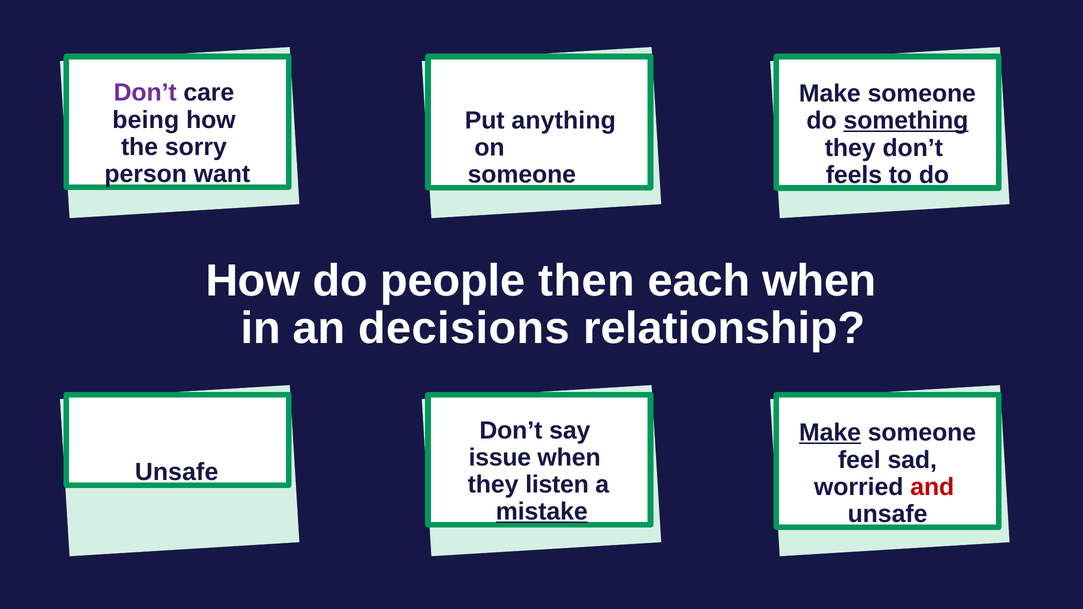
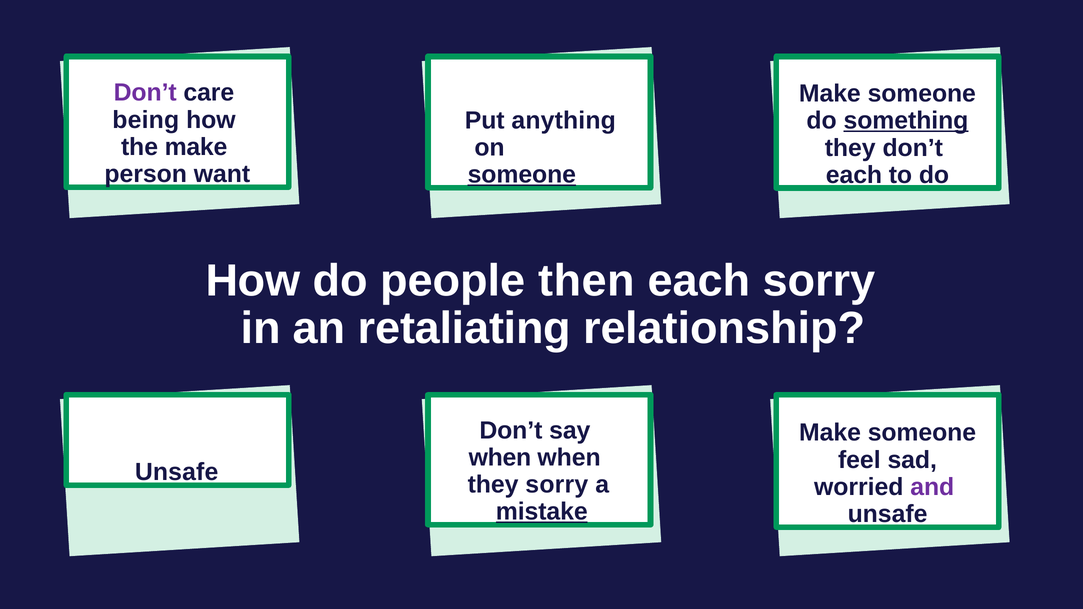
the sorry: sorry -> make
someone at (522, 175) underline: none -> present
feels at (854, 175): feels -> each
each when: when -> sorry
decisions: decisions -> retaliating
Make at (830, 433) underline: present -> none
issue at (500, 458): issue -> when
they listen: listen -> sorry
and colour: red -> purple
